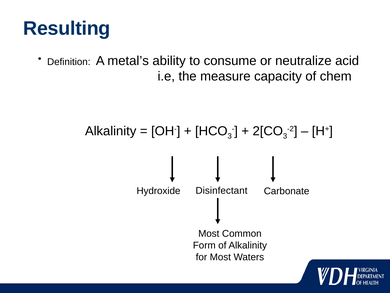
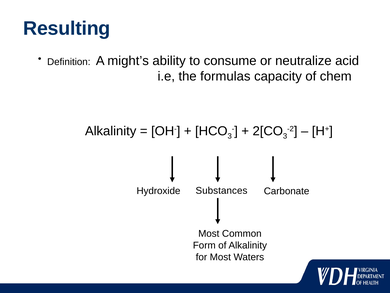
metal’s: metal’s -> might’s
measure: measure -> formulas
Disinfectant: Disinfectant -> Substances
